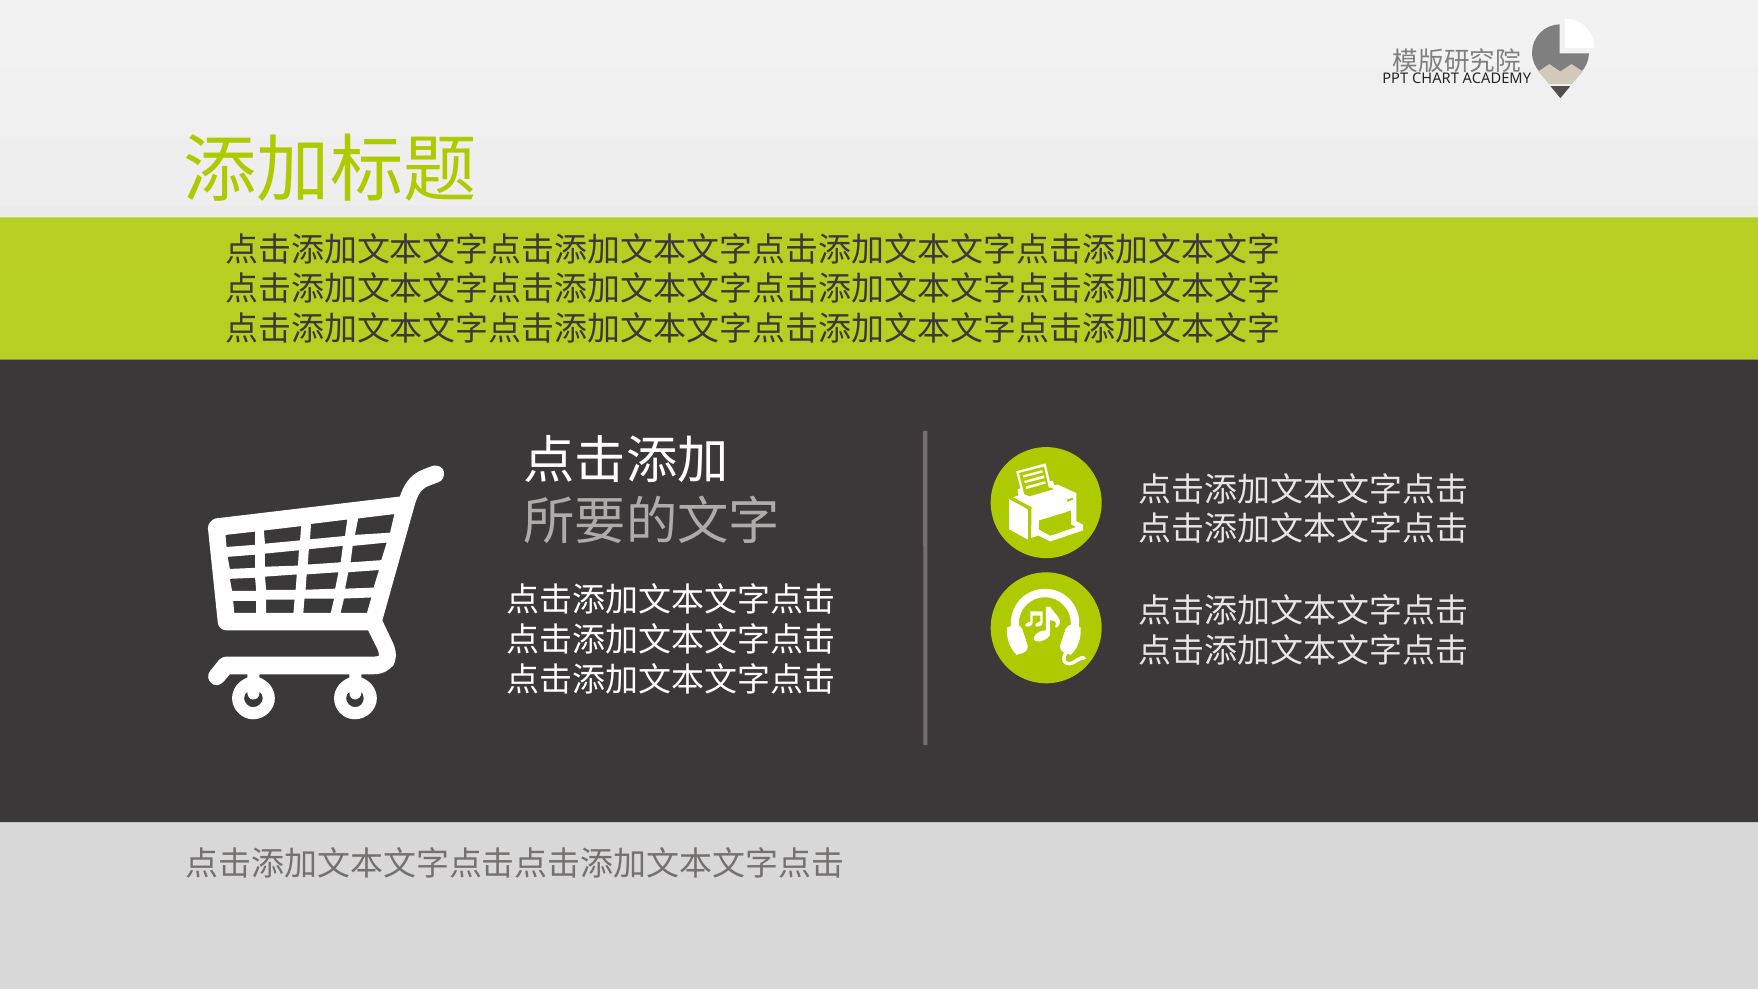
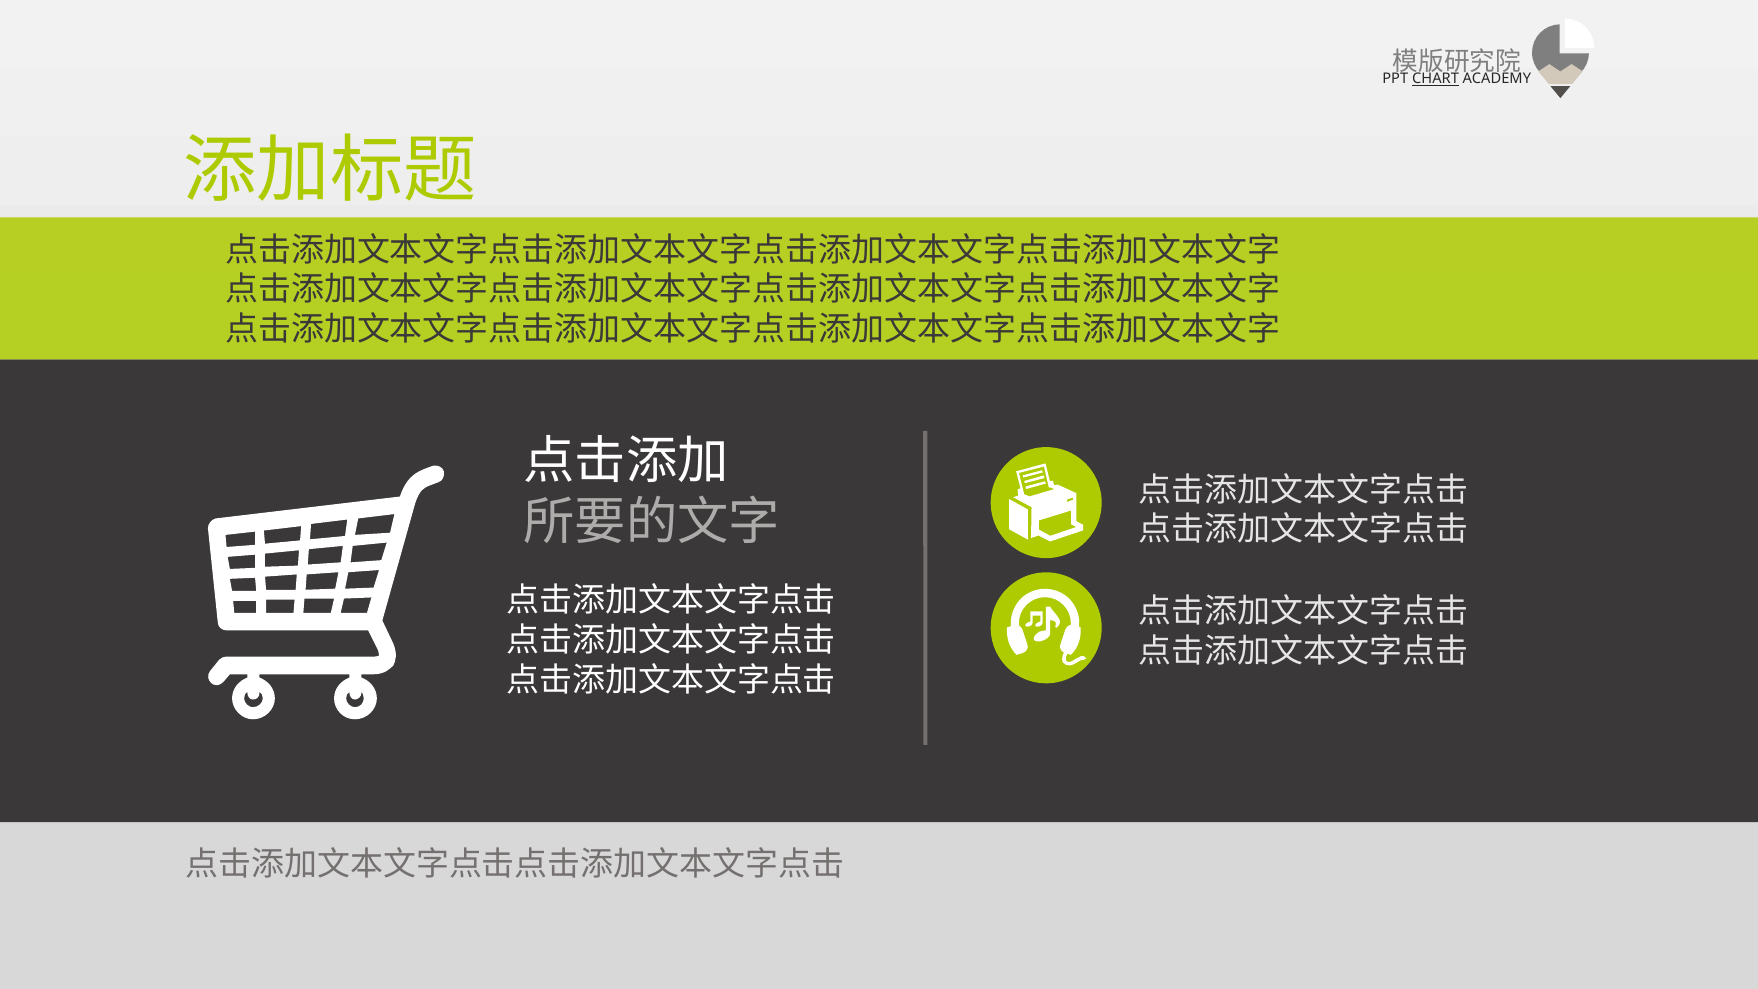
CHART underline: none -> present
